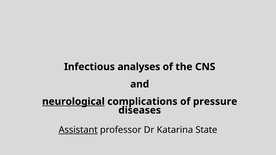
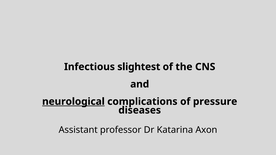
analyses: analyses -> slightest
Assistant underline: present -> none
State: State -> Axon
